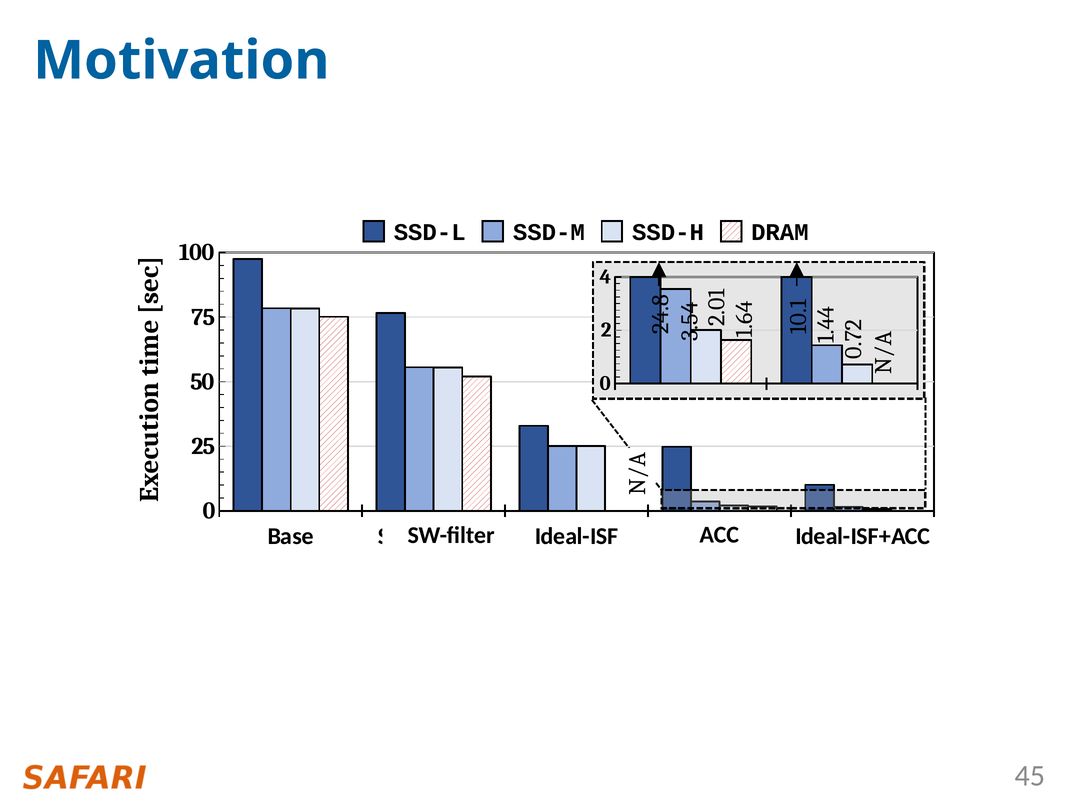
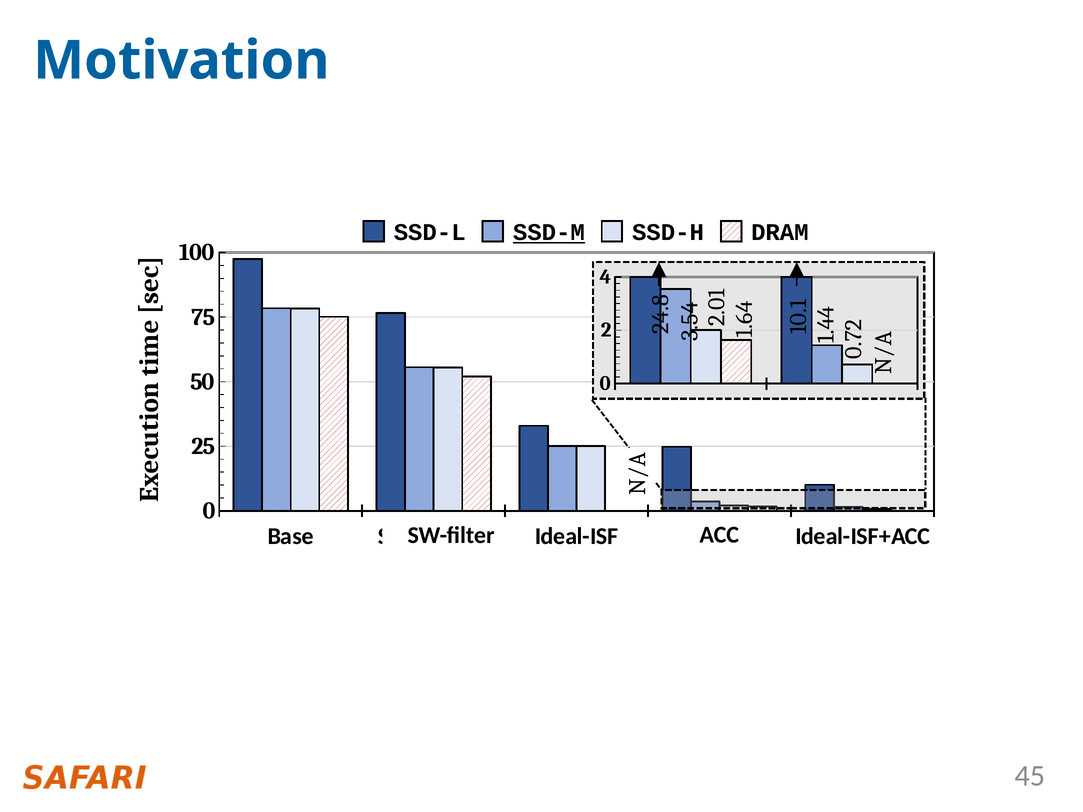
SSD-M underline: none -> present
